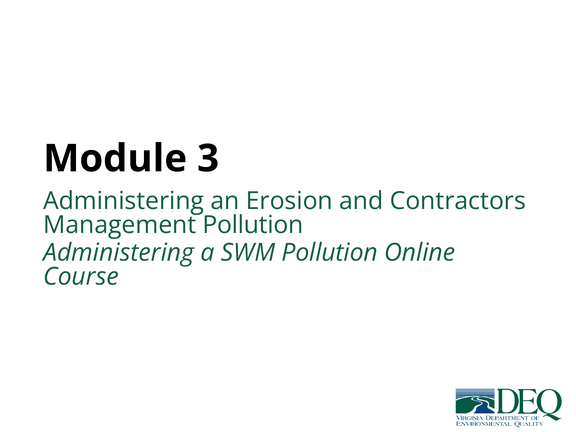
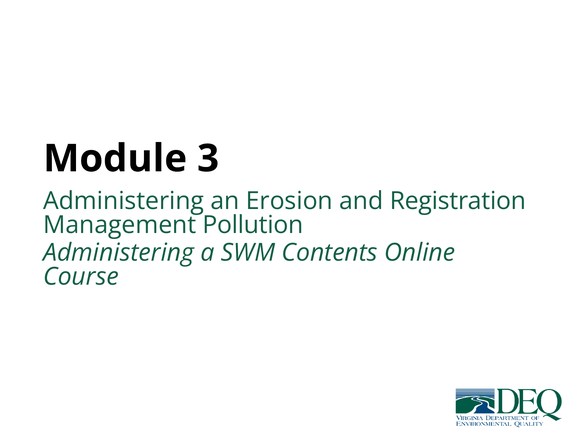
Contractors: Contractors -> Registration
SWM Pollution: Pollution -> Contents
